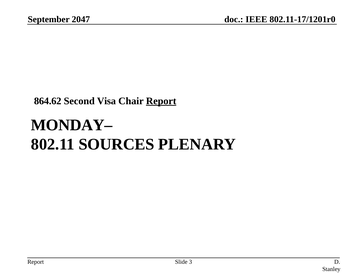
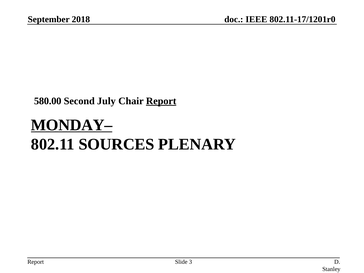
2047: 2047 -> 2018
864.62: 864.62 -> 580.00
Visa: Visa -> July
MONDAY– underline: none -> present
